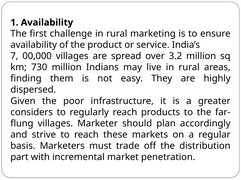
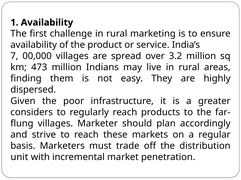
730: 730 -> 473
part: part -> unit
